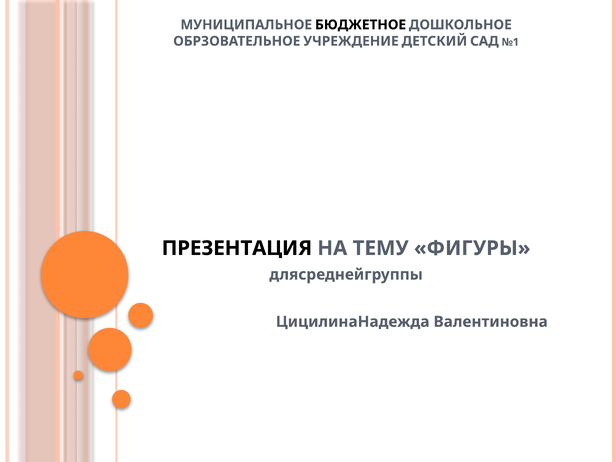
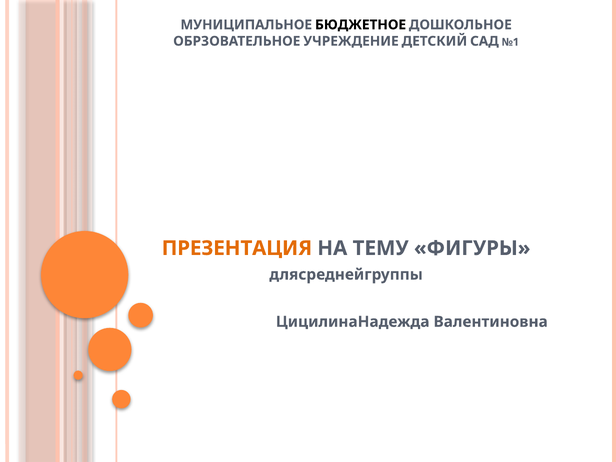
ПРЕЗЕНТАЦИЯ colour: black -> orange
